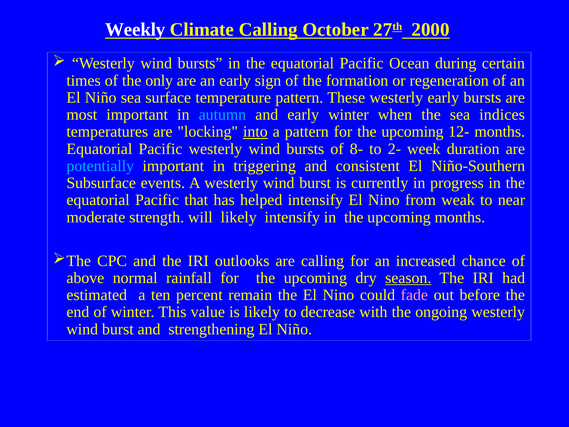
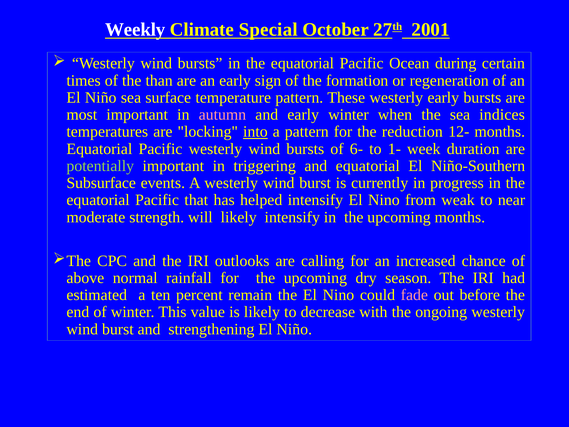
Climate Calling: Calling -> Special
2000: 2000 -> 2001
only: only -> than
autumn colour: light blue -> pink
pattern for the upcoming: upcoming -> reduction
8-: 8- -> 6-
2-: 2- -> 1-
potentially colour: light blue -> light green
and consistent: consistent -> equatorial
season underline: present -> none
